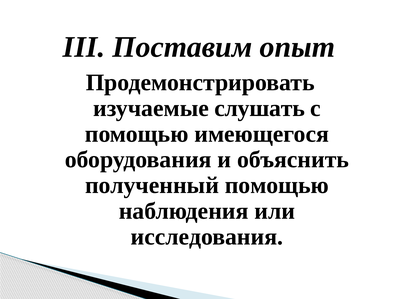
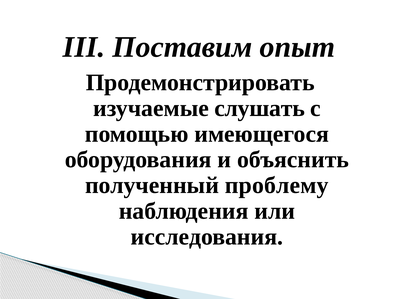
полученный помощью: помощью -> проблему
